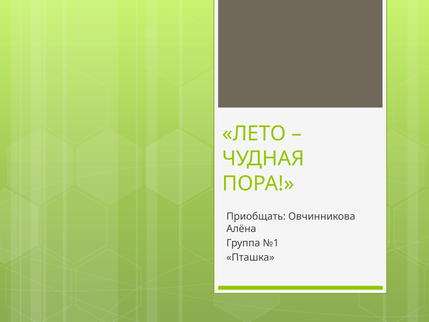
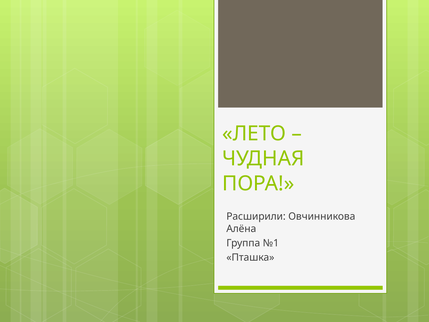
Приобщать: Приобщать -> Расширили
